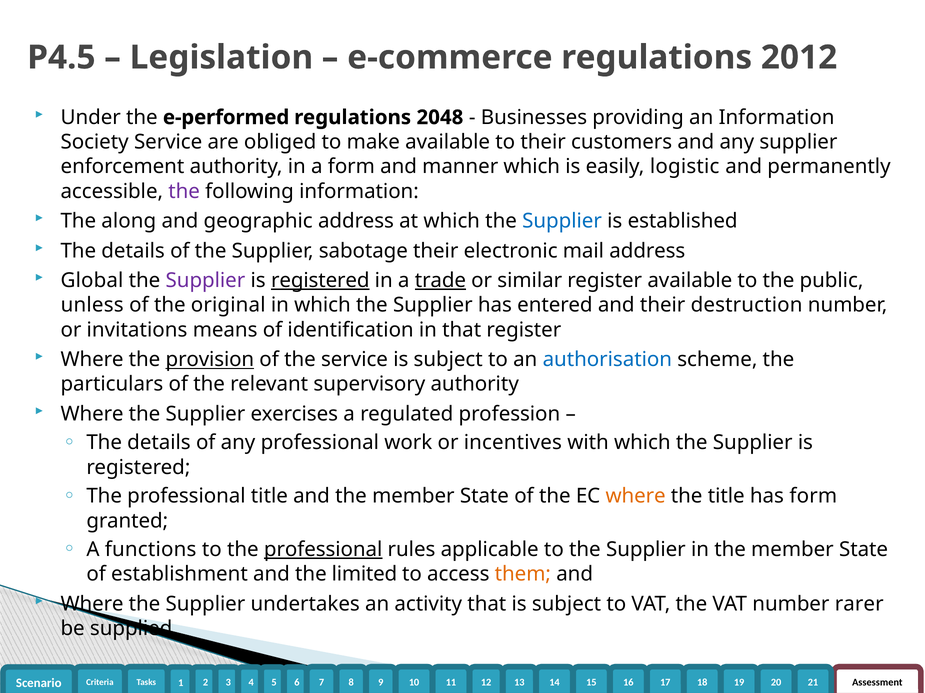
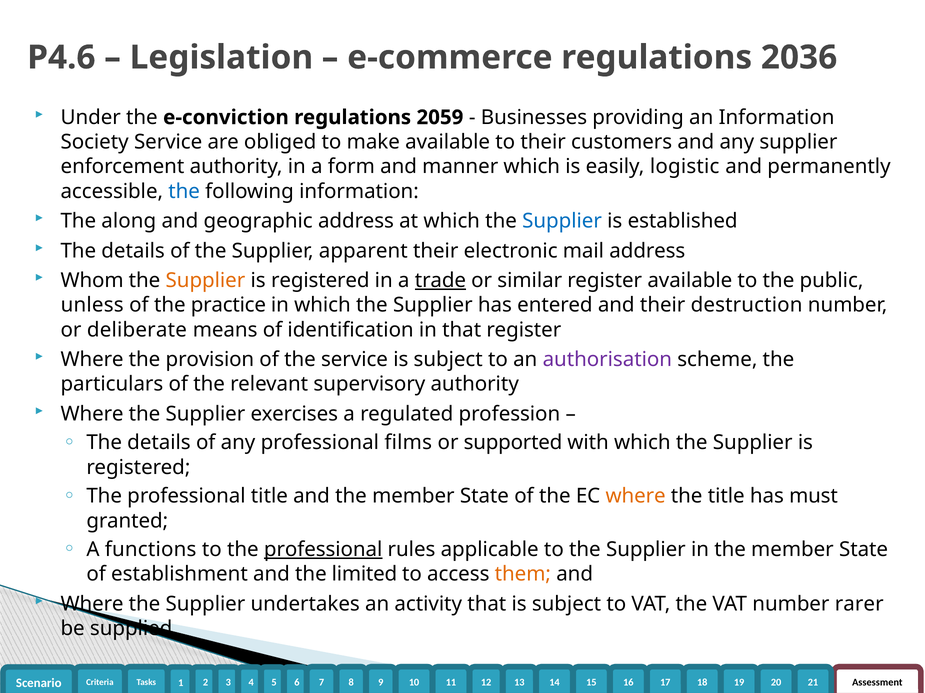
P4.5: P4.5 -> P4.6
2012: 2012 -> 2036
e-performed: e-performed -> e-conviction
2048: 2048 -> 2059
the at (184, 191) colour: purple -> blue
sabotage: sabotage -> apparent
Global: Global -> Whom
Supplier at (205, 281) colour: purple -> orange
registered at (320, 281) underline: present -> none
original: original -> practice
invitations: invitations -> deliberate
provision underline: present -> none
authorisation colour: blue -> purple
work: work -> films
incentives: incentives -> supported
has form: form -> must
